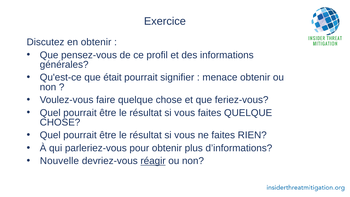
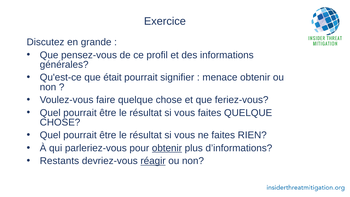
en obtenir: obtenir -> grande
obtenir at (167, 148) underline: none -> present
Nouvelle: Nouvelle -> Restants
